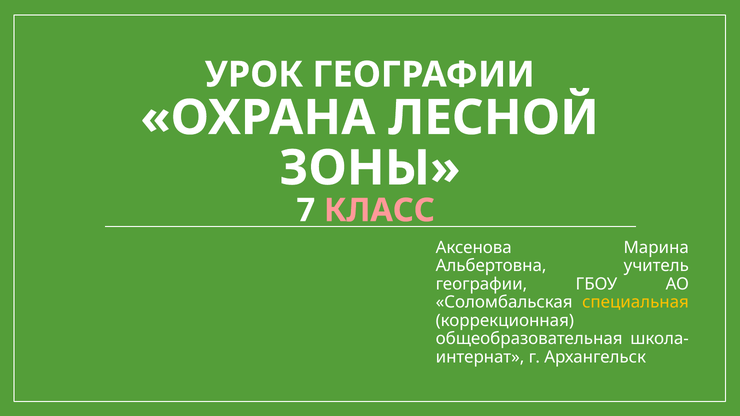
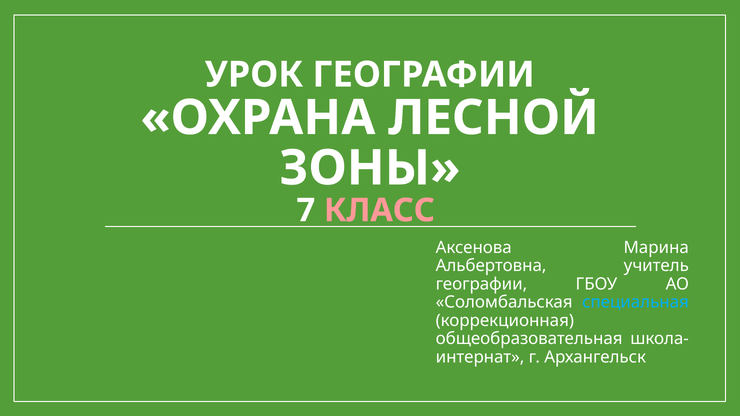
специальная colour: yellow -> light blue
